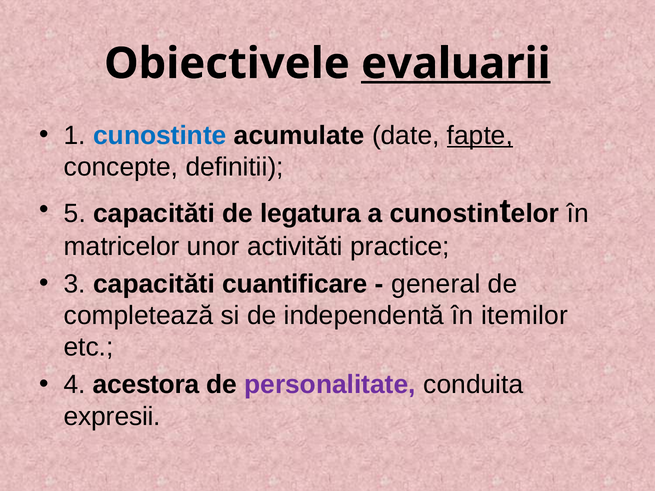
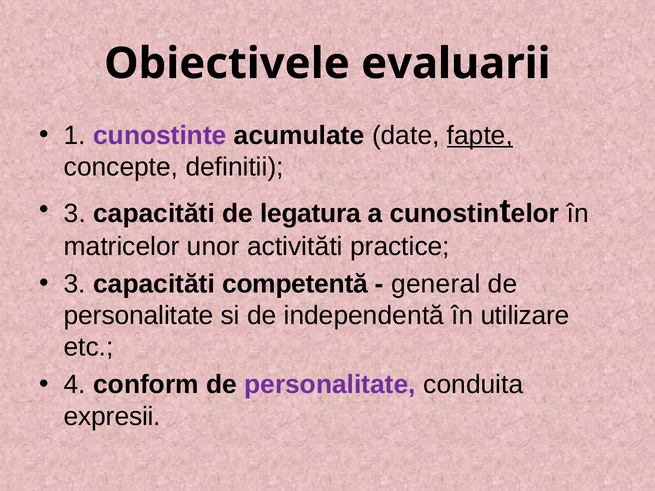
evaluarii underline: present -> none
cunostinte colour: blue -> purple
5 at (75, 213): 5 -> 3
cuantificare: cuantificare -> competentă
completează at (139, 316): completează -> personalitate
itemilor: itemilor -> utilizare
acestora: acestora -> conform
